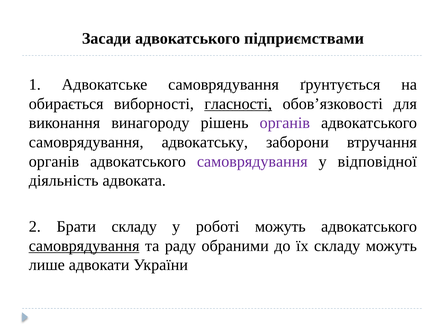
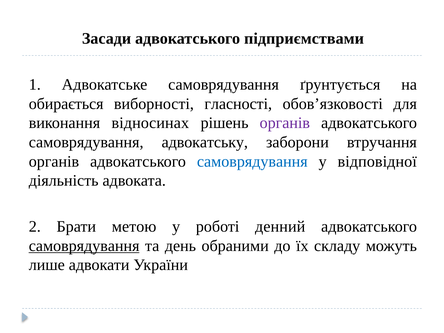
гласності underline: present -> none
винагороду: винагороду -> відносинах
самоврядування at (252, 161) colour: purple -> blue
Брати складу: складу -> метою
роботі можуть: можуть -> денний
раду: раду -> день
